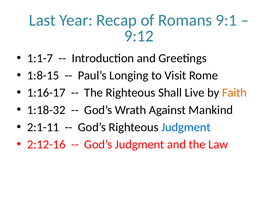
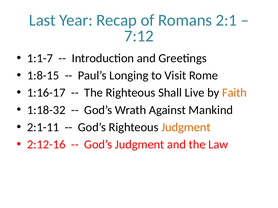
9:1: 9:1 -> 2:1
9:12: 9:12 -> 7:12
Judgment at (186, 128) colour: blue -> orange
